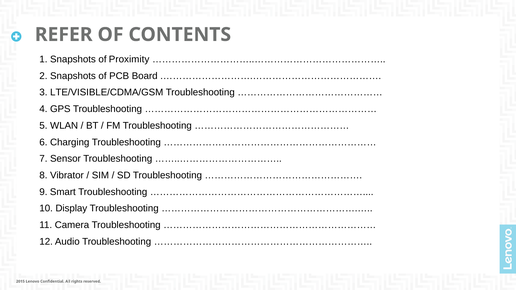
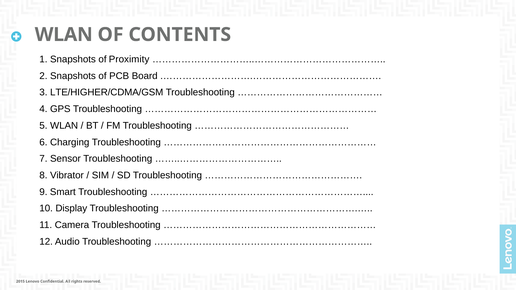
REFER at (64, 35): REFER -> WLAN
LTE/VISIBLE/CDMA/GSM: LTE/VISIBLE/CDMA/GSM -> LTE/HIGHER/CDMA/GSM
